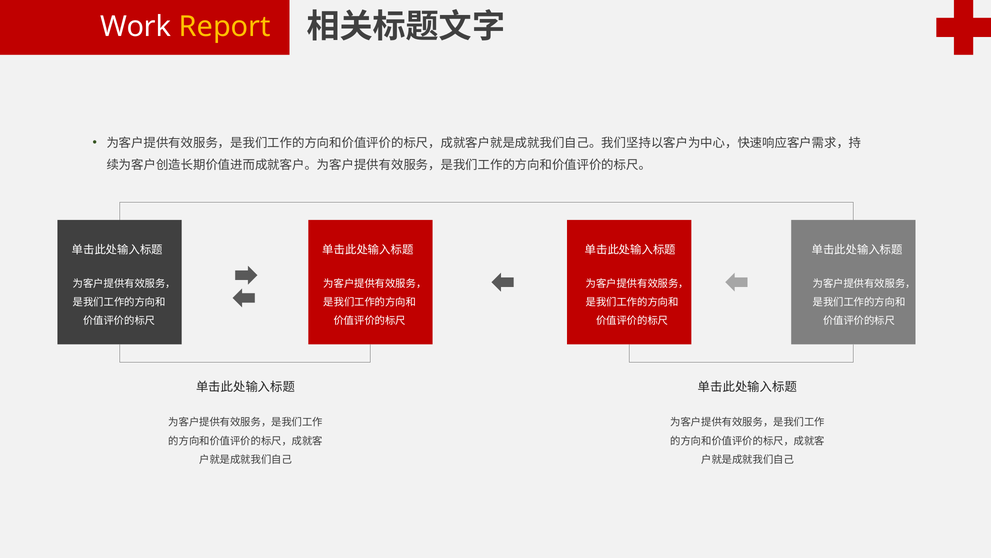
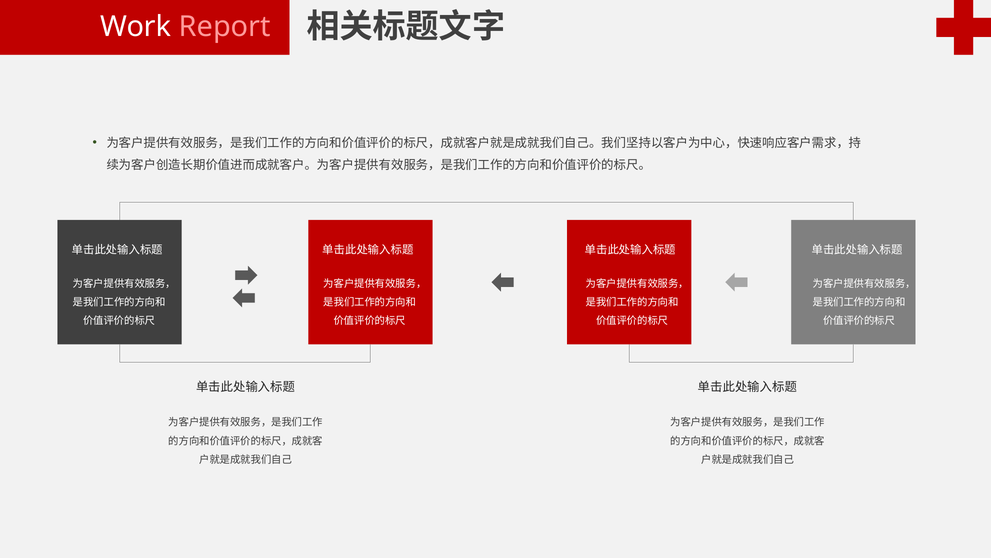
Report colour: yellow -> pink
